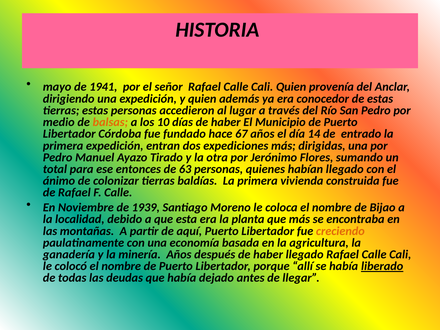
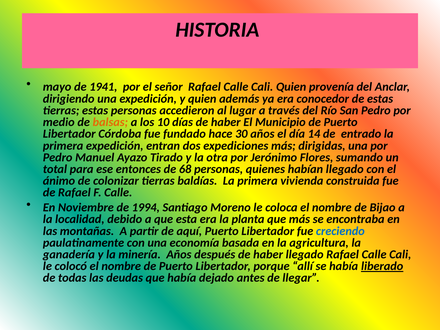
67: 67 -> 30
63: 63 -> 68
1939: 1939 -> 1994
creciendo colour: orange -> blue
